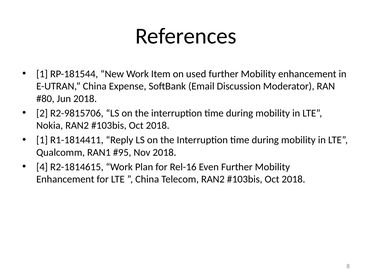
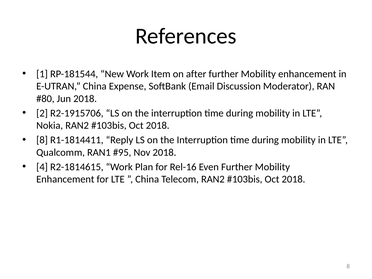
used: used -> after
R2-9815706: R2-9815706 -> R2-1915706
1 at (42, 140): 1 -> 8
